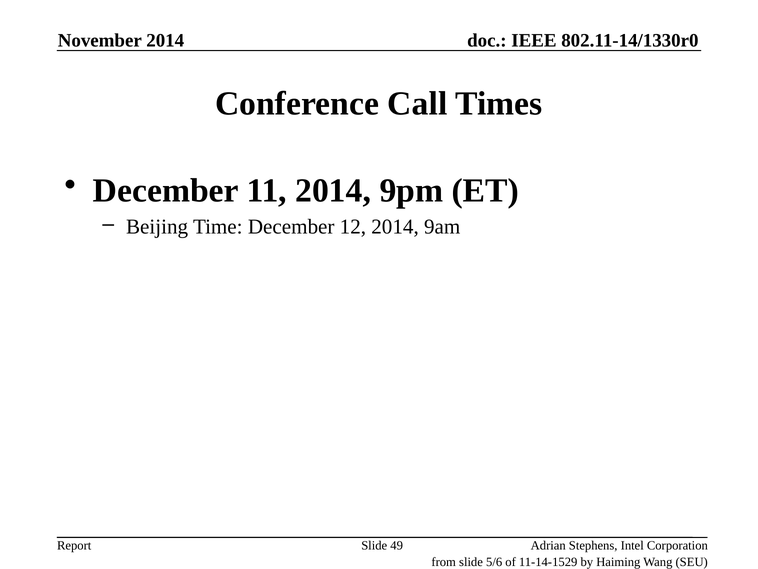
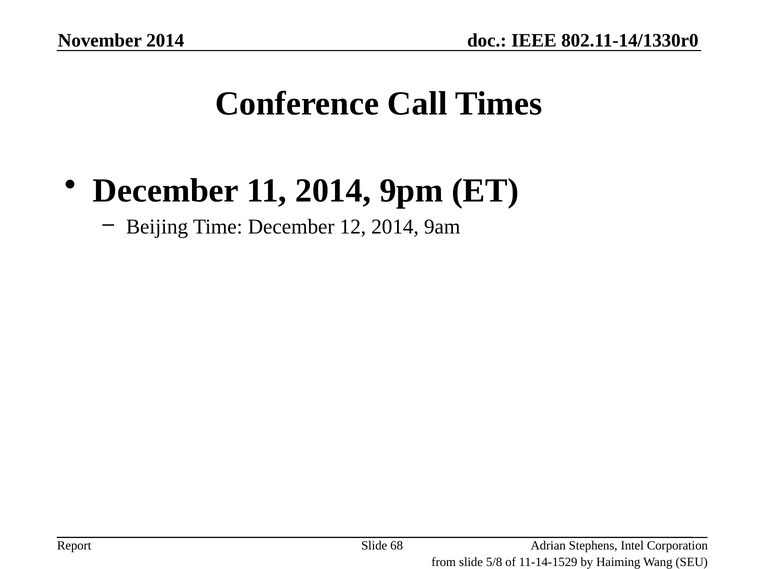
49: 49 -> 68
5/6: 5/6 -> 5/8
